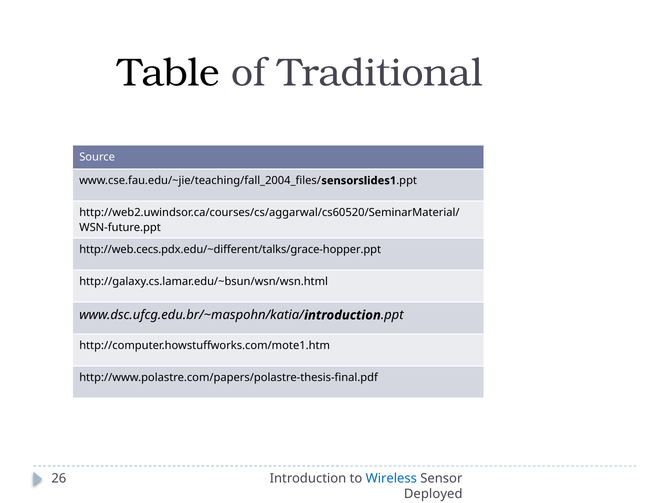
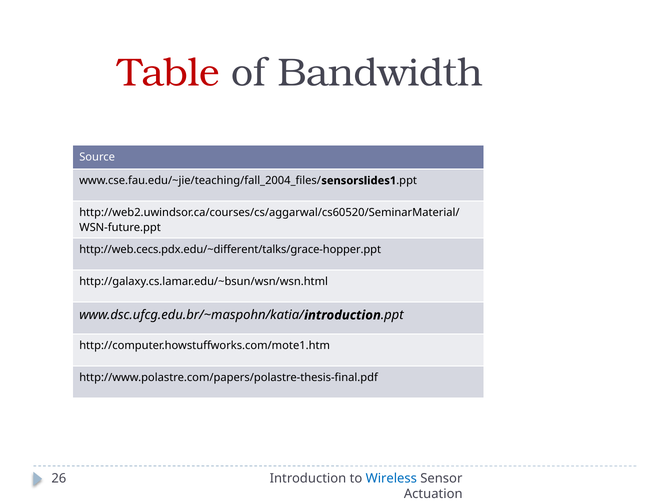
Table colour: black -> red
Traditional: Traditional -> Bandwidth
Deployed: Deployed -> Actuation
